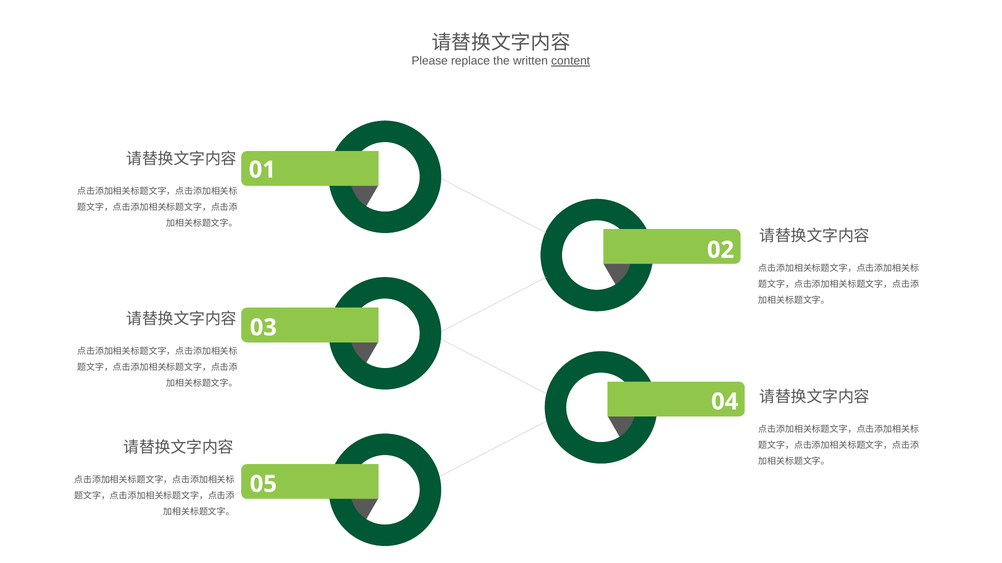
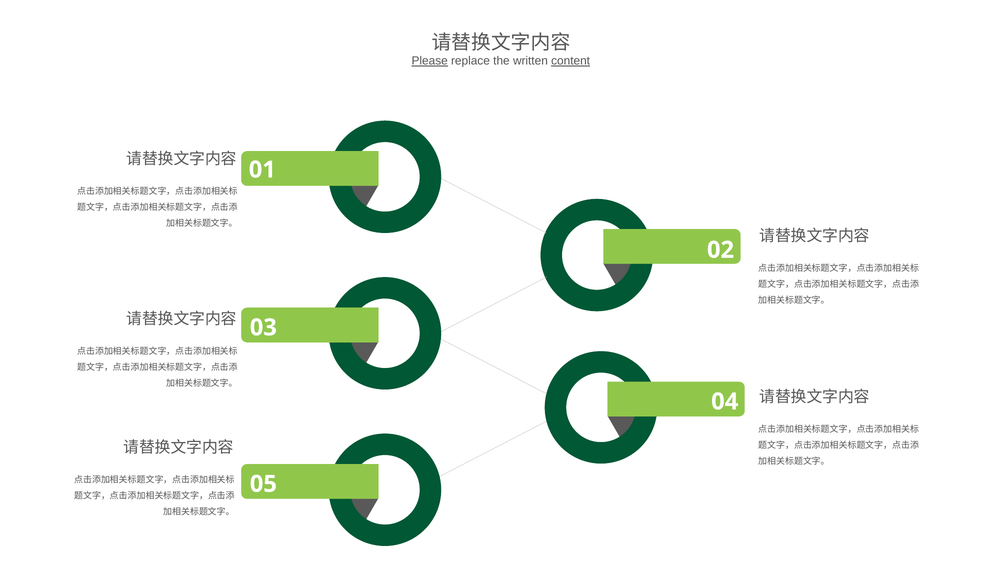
Please underline: none -> present
